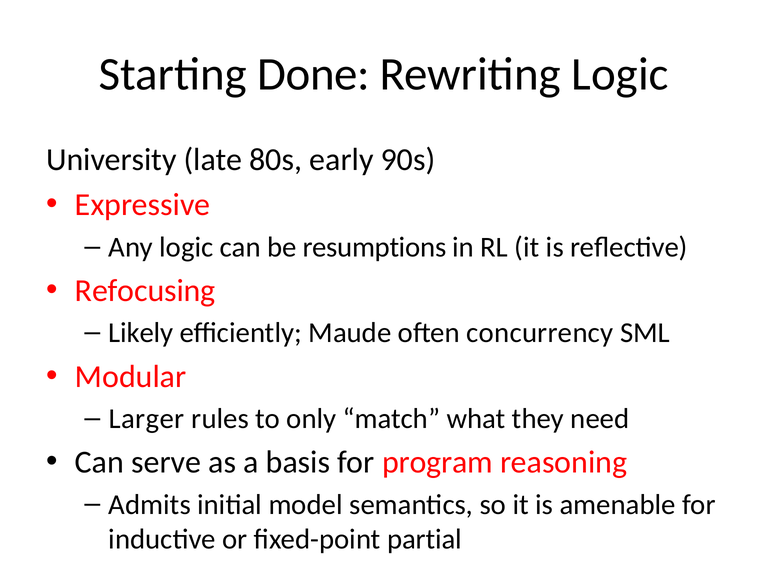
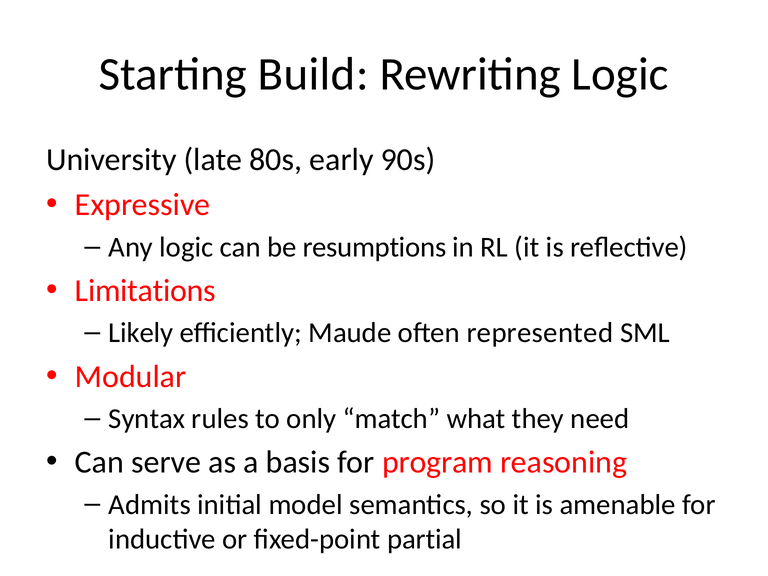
Done: Done -> Build
Refocusing: Refocusing -> Limitations
concurrency: concurrency -> represented
Larger: Larger -> Syntax
